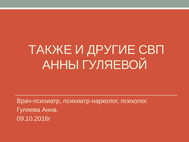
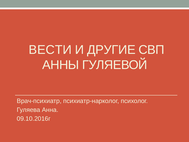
ТАКЖЕ: ТАКЖЕ -> ВЕСТИ
